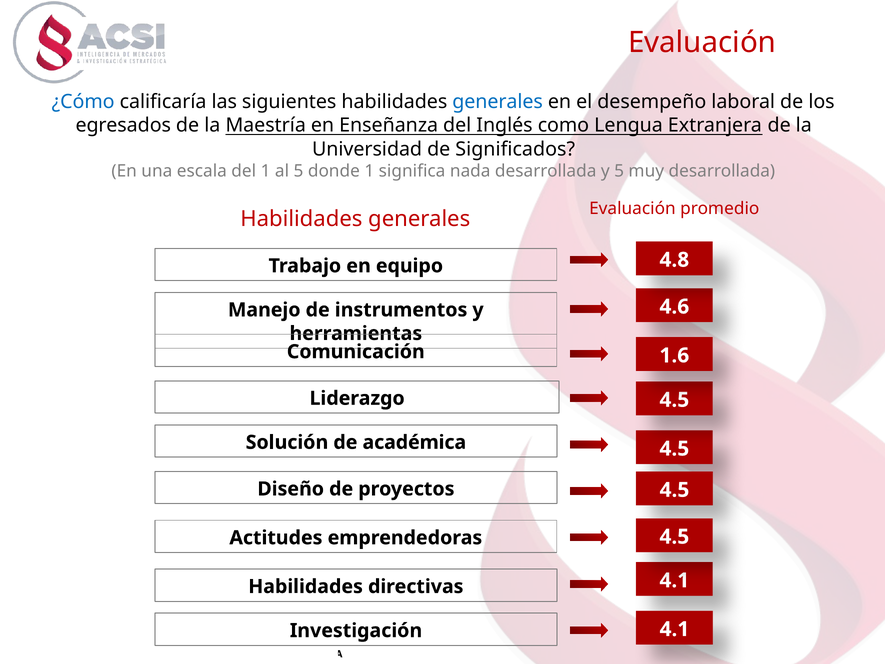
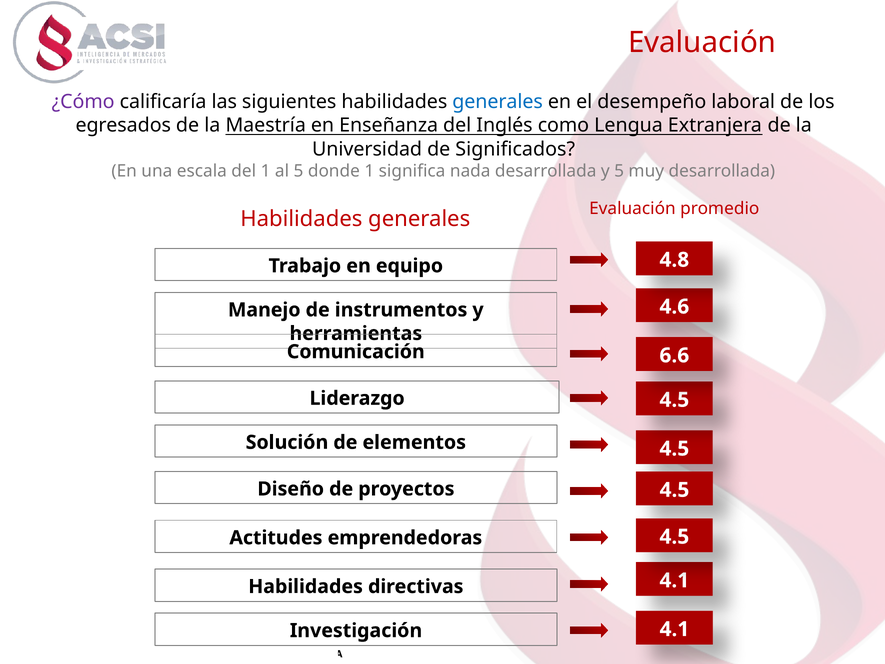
¿Cómo colour: blue -> purple
1.6: 1.6 -> 6.6
académica: académica -> elementos
